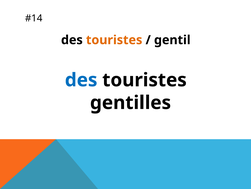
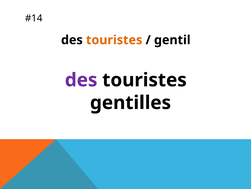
des at (81, 80) colour: blue -> purple
